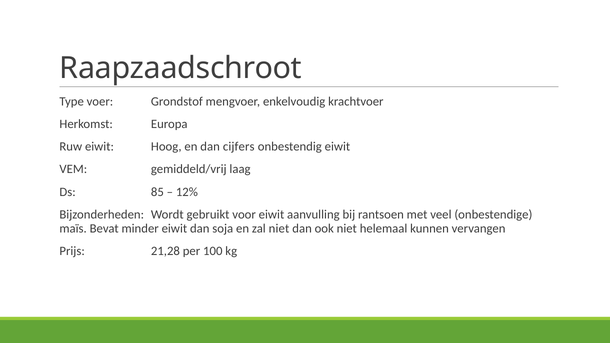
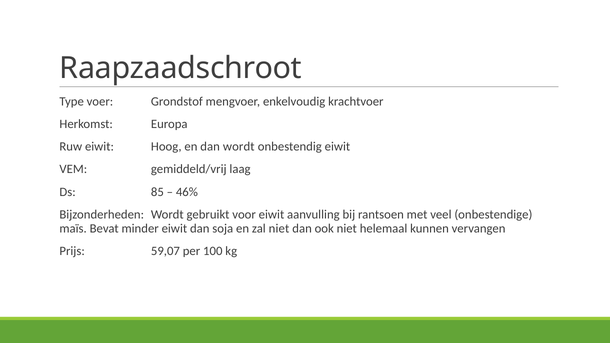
dan cijfers: cijfers -> wordt
12%: 12% -> 46%
21,28: 21,28 -> 59,07
